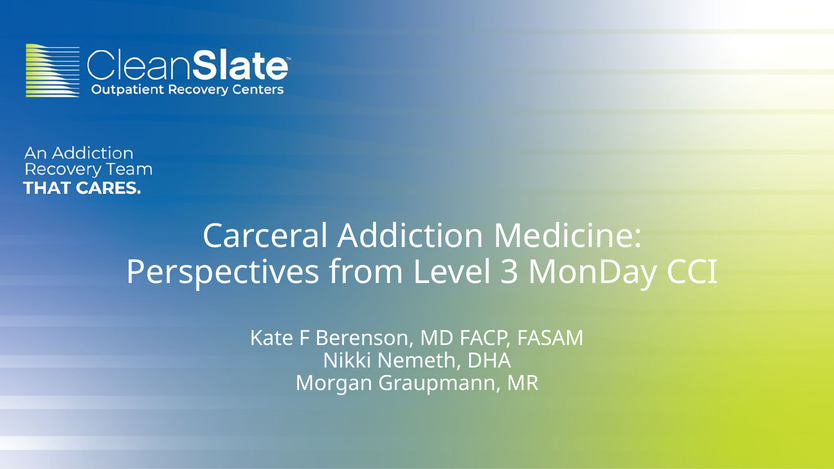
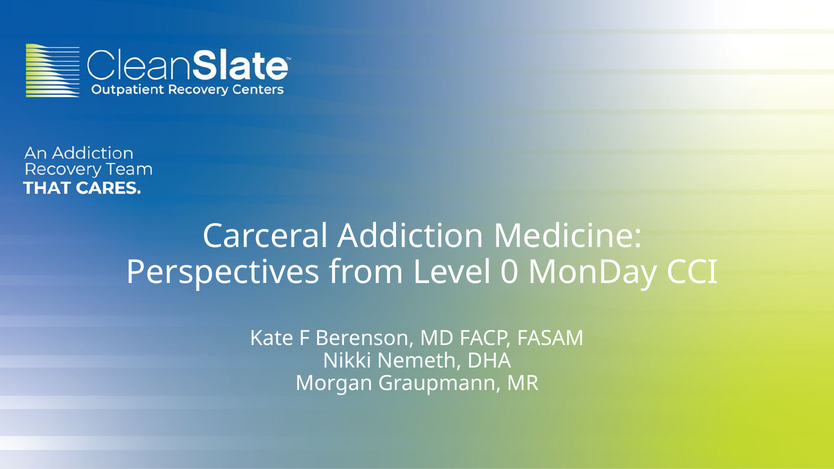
3: 3 -> 0
